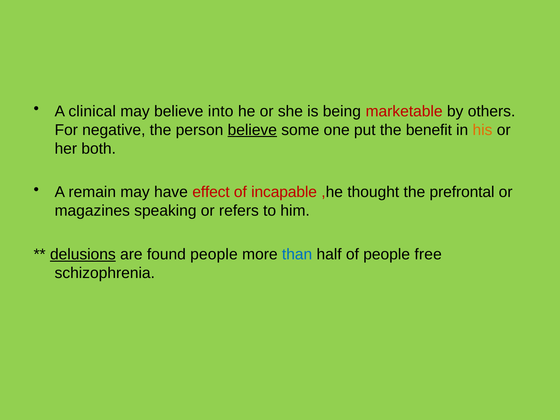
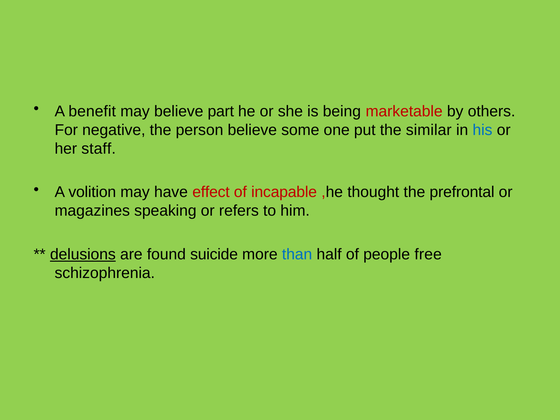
clinical: clinical -> benefit
into: into -> part
believe at (252, 130) underline: present -> none
benefit: benefit -> similar
his colour: orange -> blue
both: both -> staff
remain: remain -> volition
found people: people -> suicide
